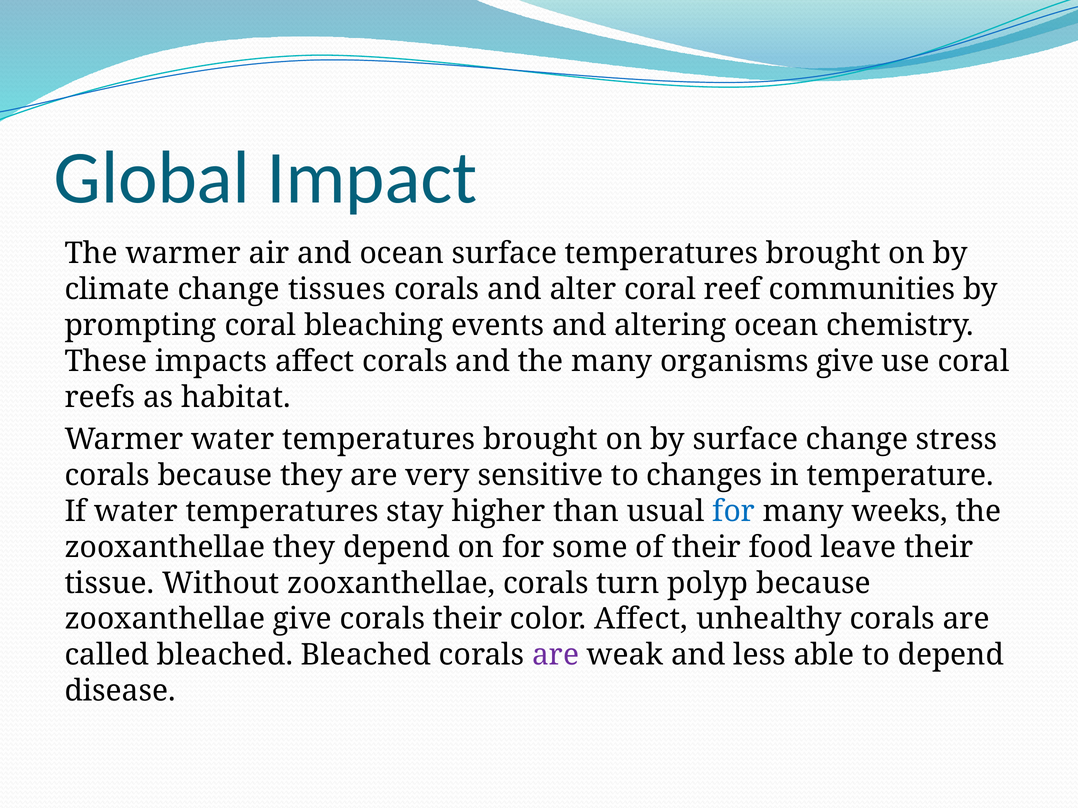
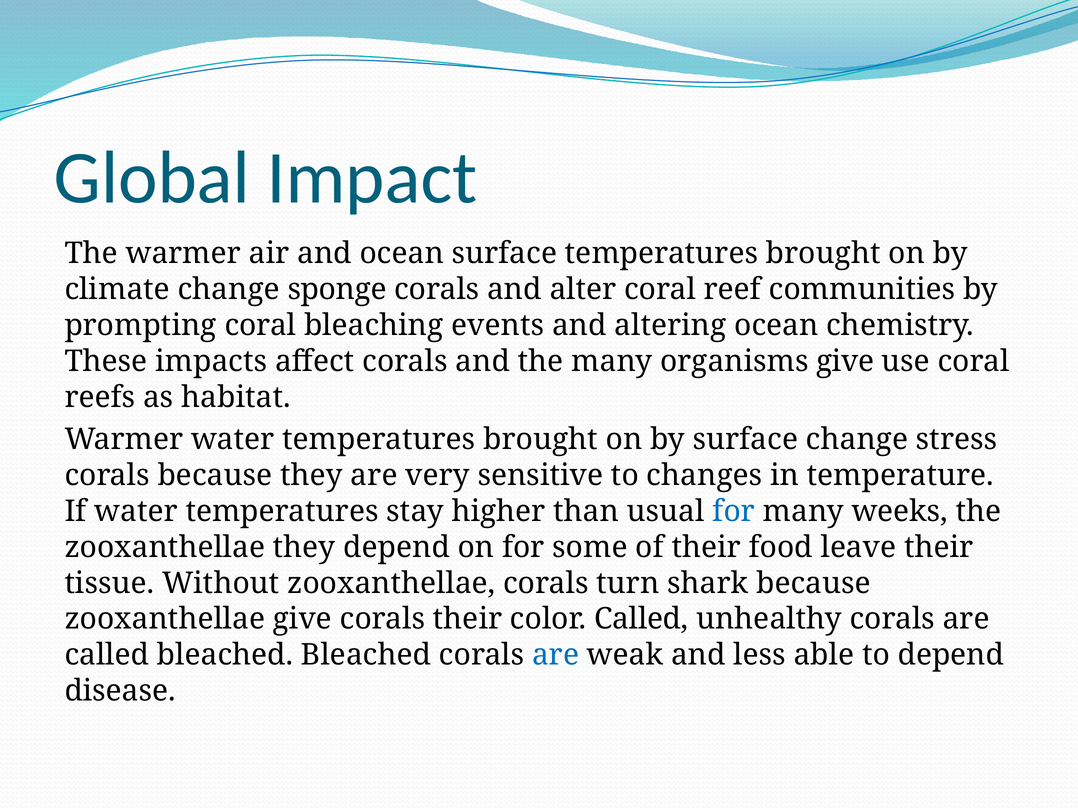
tissues: tissues -> sponge
polyp: polyp -> shark
color Affect: Affect -> Called
are at (556, 655) colour: purple -> blue
